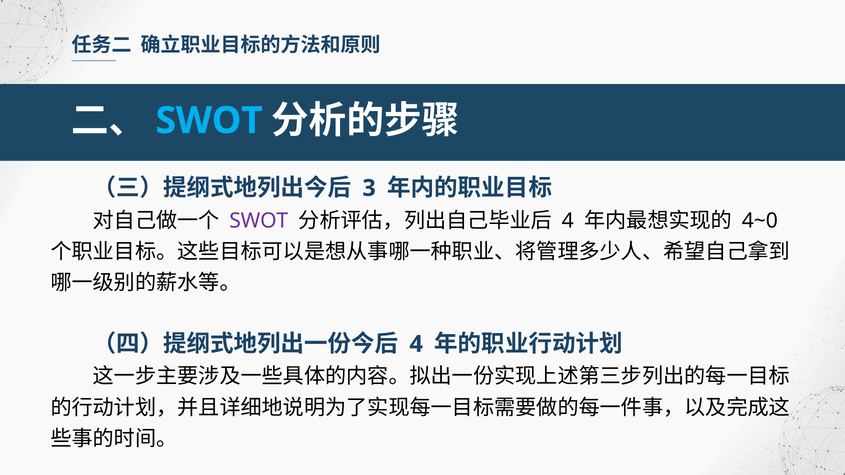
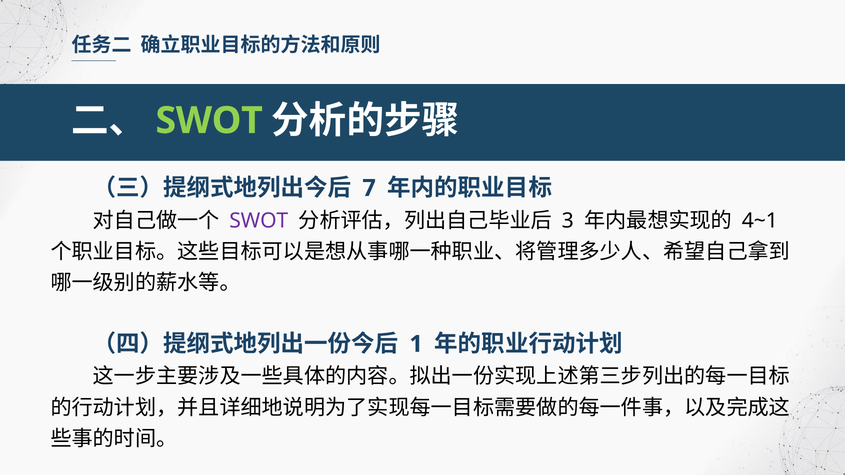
SWOT at (209, 121) colour: light blue -> light green
3: 3 -> 7
4 at (568, 221): 4 -> 3
4~0: 4~0 -> 4~1
4 at (416, 344): 4 -> 1
